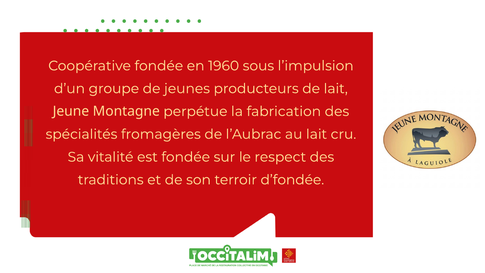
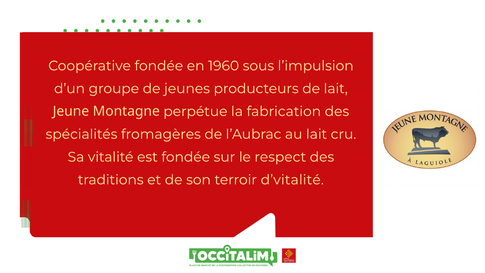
d’fondée: d’fondée -> d’vitalité
